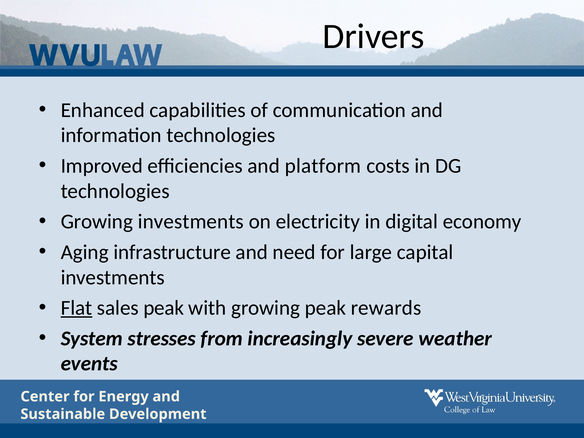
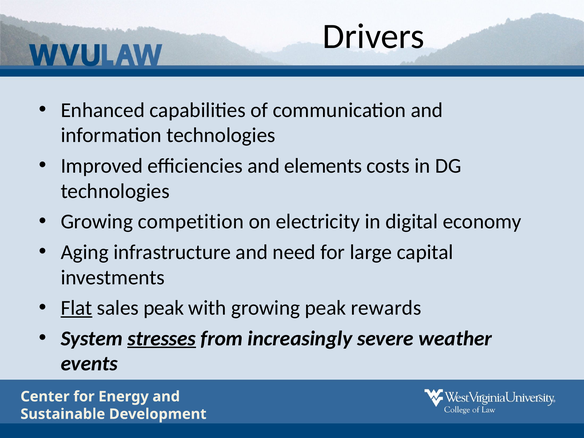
platform: platform -> elements
Growing investments: investments -> competition
stresses underline: none -> present
